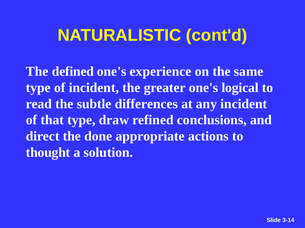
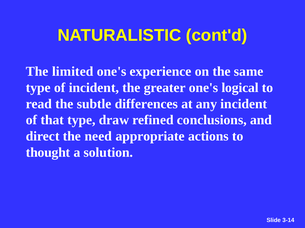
defined: defined -> limited
done: done -> need
